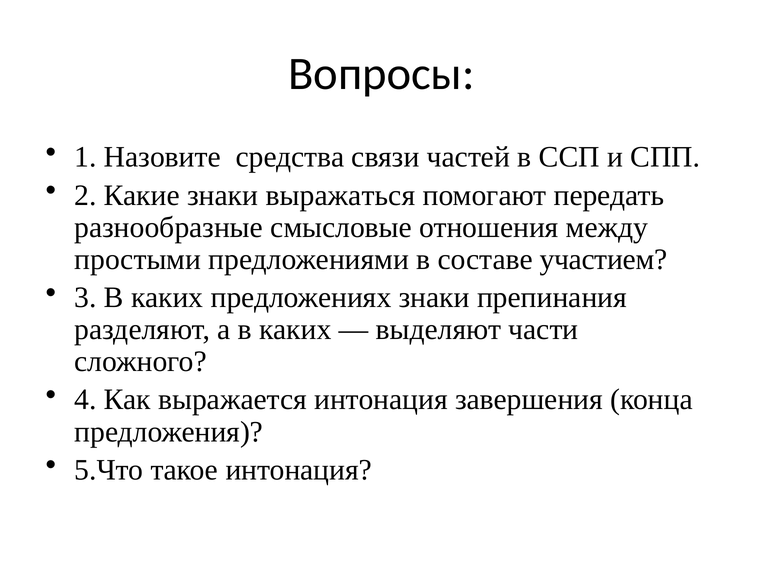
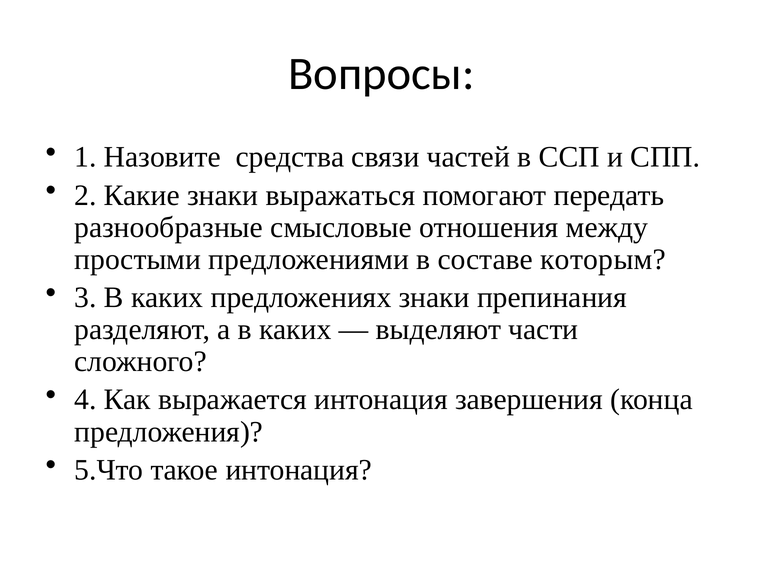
участием: участием -> которым
